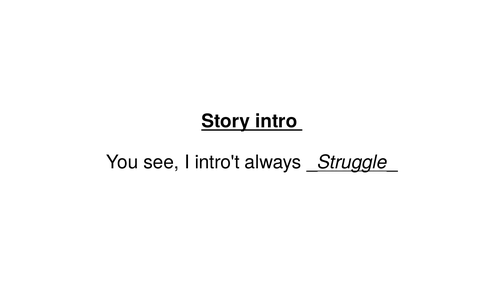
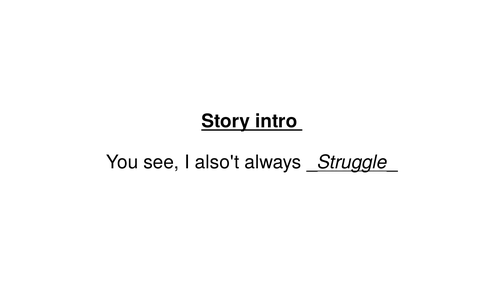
intro't: intro't -> also't
